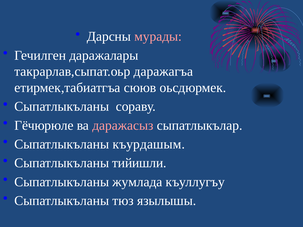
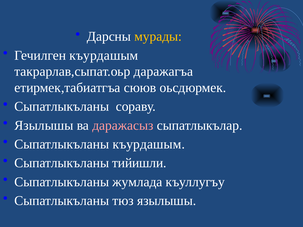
мурады colour: pink -> yellow
Гечилген даражалары: даражалары -> къурдашым
Гёчюрюле at (44, 125): Гёчюрюле -> Язылышы
